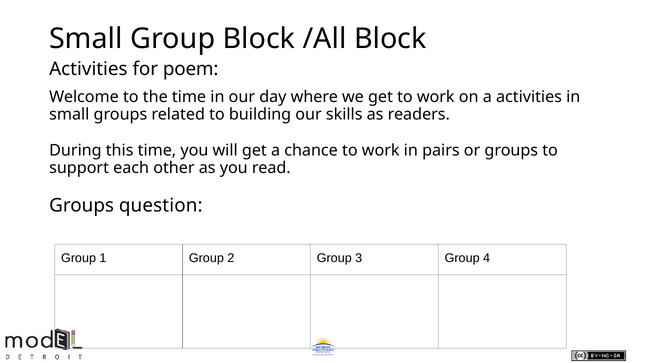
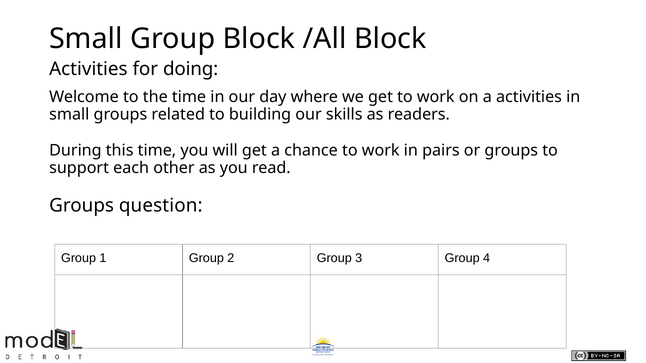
poem: poem -> doing
